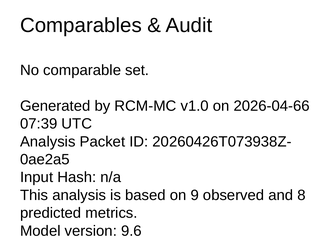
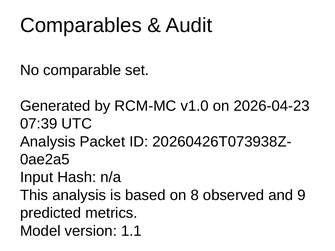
2026-04-66: 2026-04-66 -> 2026-04-23
9: 9 -> 8
8: 8 -> 9
9.6: 9.6 -> 1.1
